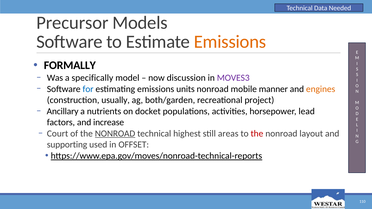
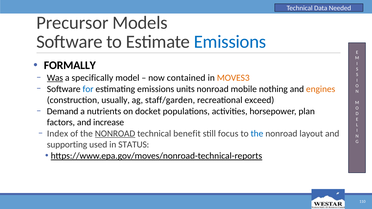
Emissions at (230, 42) colour: orange -> blue
Was underline: none -> present
discussion: discussion -> contained
MOVES3 colour: purple -> orange
manner: manner -> nothing
both/garden: both/garden -> staff/garden
project: project -> exceed
Ancillary: Ancillary -> Demand
lead: lead -> plan
Court: Court -> Index
highest: highest -> benefit
areas: areas -> focus
the at (257, 134) colour: red -> blue
OFFSET: OFFSET -> STATUS
